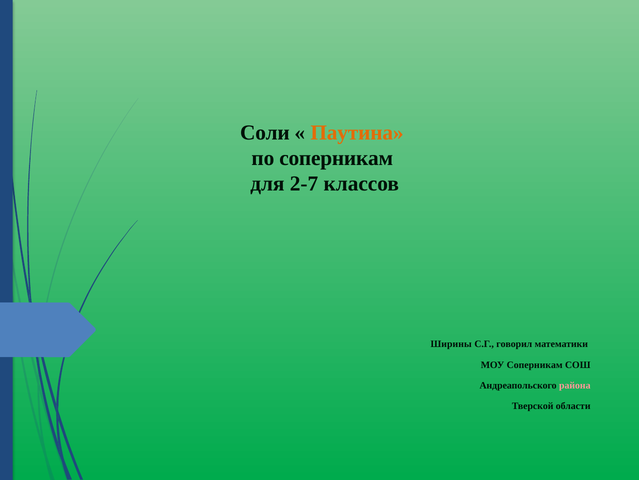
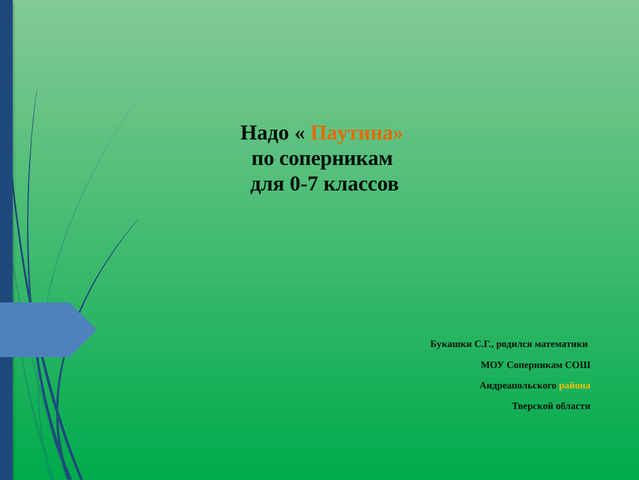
Соли: Соли -> Надо
2-7: 2-7 -> 0-7
Ширины: Ширины -> Букашки
говорил: говорил -> родился
района colour: pink -> yellow
